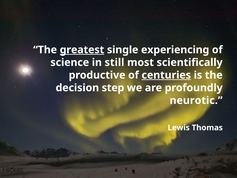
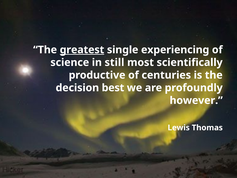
centuries underline: present -> none
step: step -> best
neurotic: neurotic -> however
